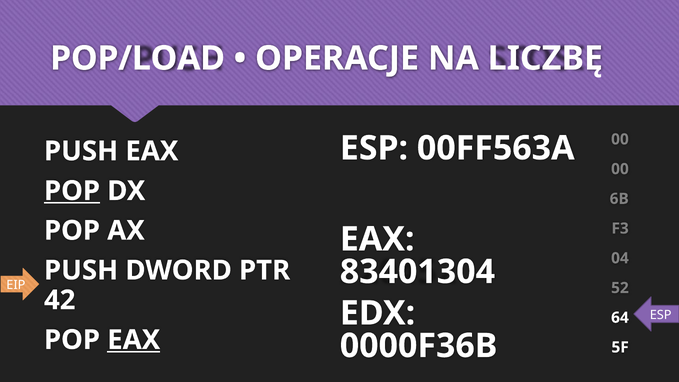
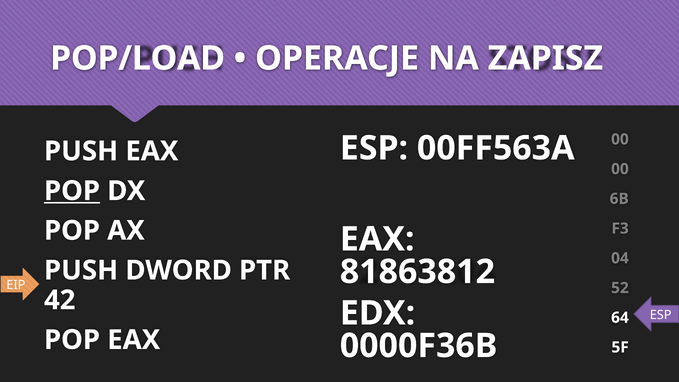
LICZBĘ: LICZBĘ -> ZAPISZ
83401304: 83401304 -> 81863812
EAX at (134, 340) underline: present -> none
